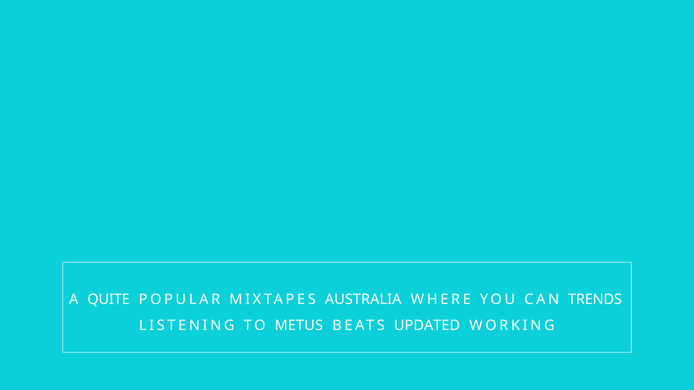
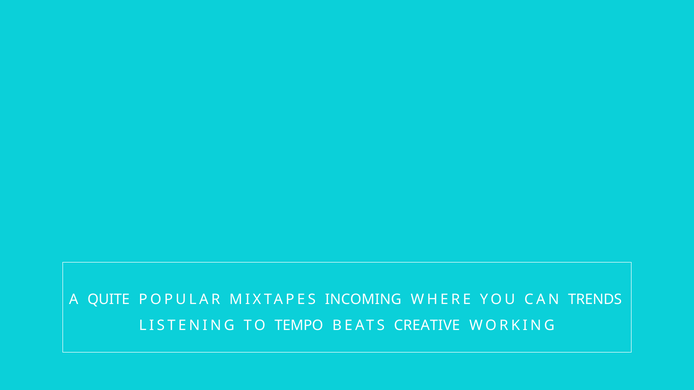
AUSTRALIA: AUSTRALIA -> INCOMING
METUS: METUS -> TEMPO
UPDATED: UPDATED -> CREATIVE
